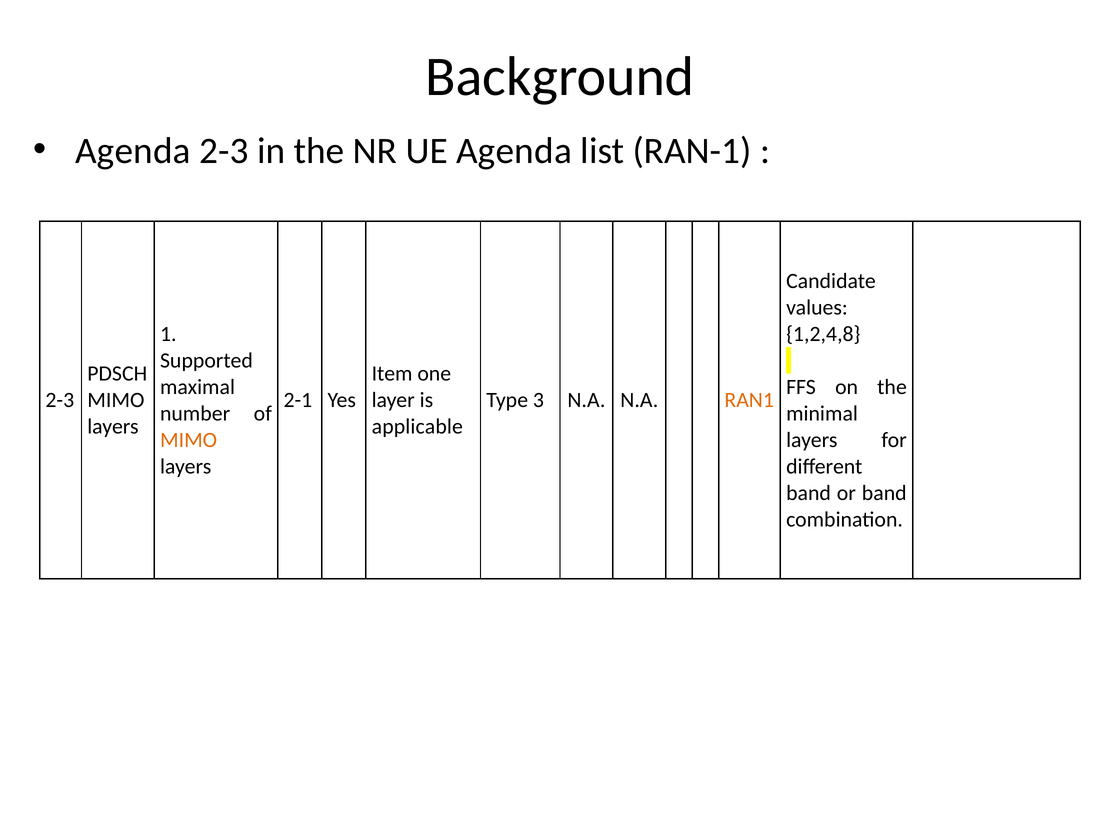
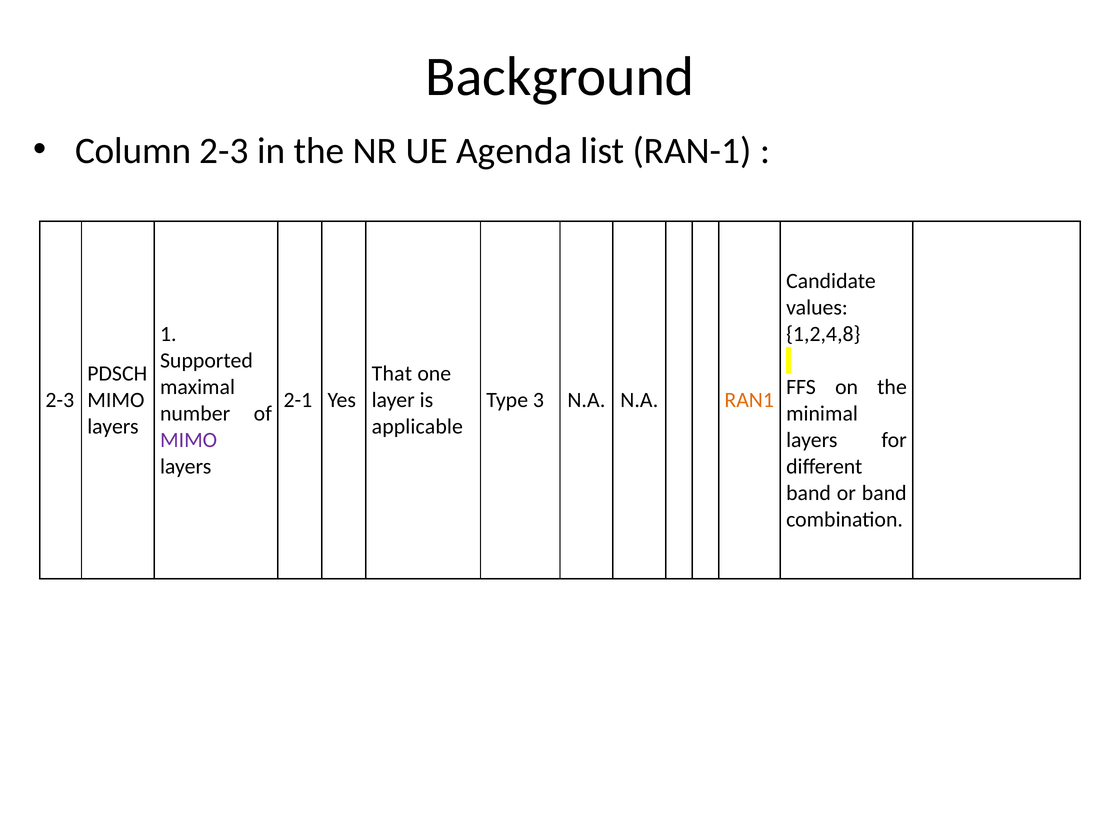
Agenda at (133, 151): Agenda -> Column
Item: Item -> That
MIMO at (189, 440) colour: orange -> purple
